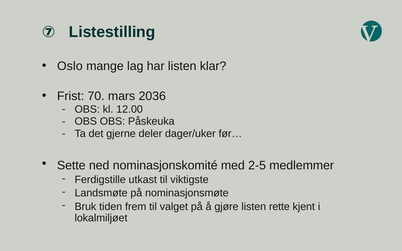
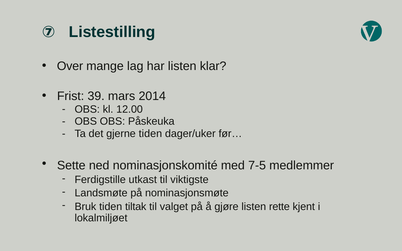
Oslo: Oslo -> Over
70: 70 -> 39
2036: 2036 -> 2014
gjerne deler: deler -> tiden
2-5: 2-5 -> 7-5
frem: frem -> tiltak
